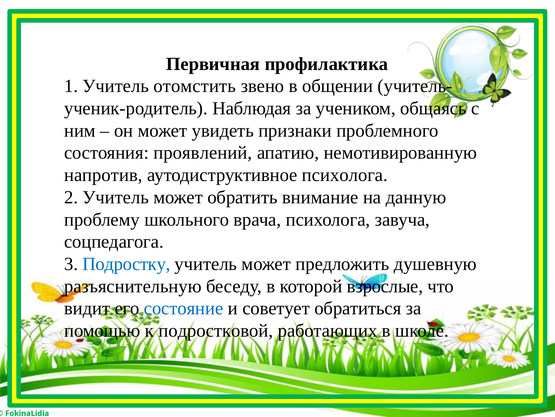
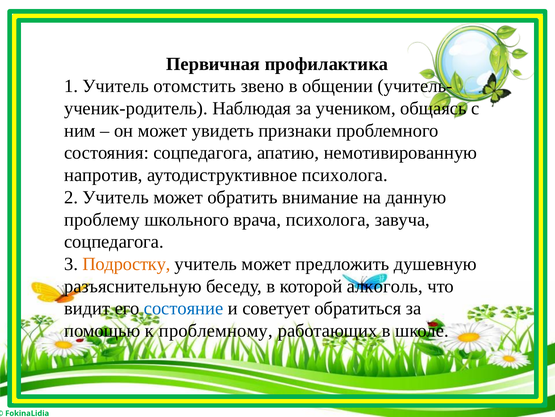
состояния проявлений: проявлений -> соцпедагога
Подростку colour: blue -> orange
взрослые: взрослые -> алкоголь
подростковой: подростковой -> проблемному
